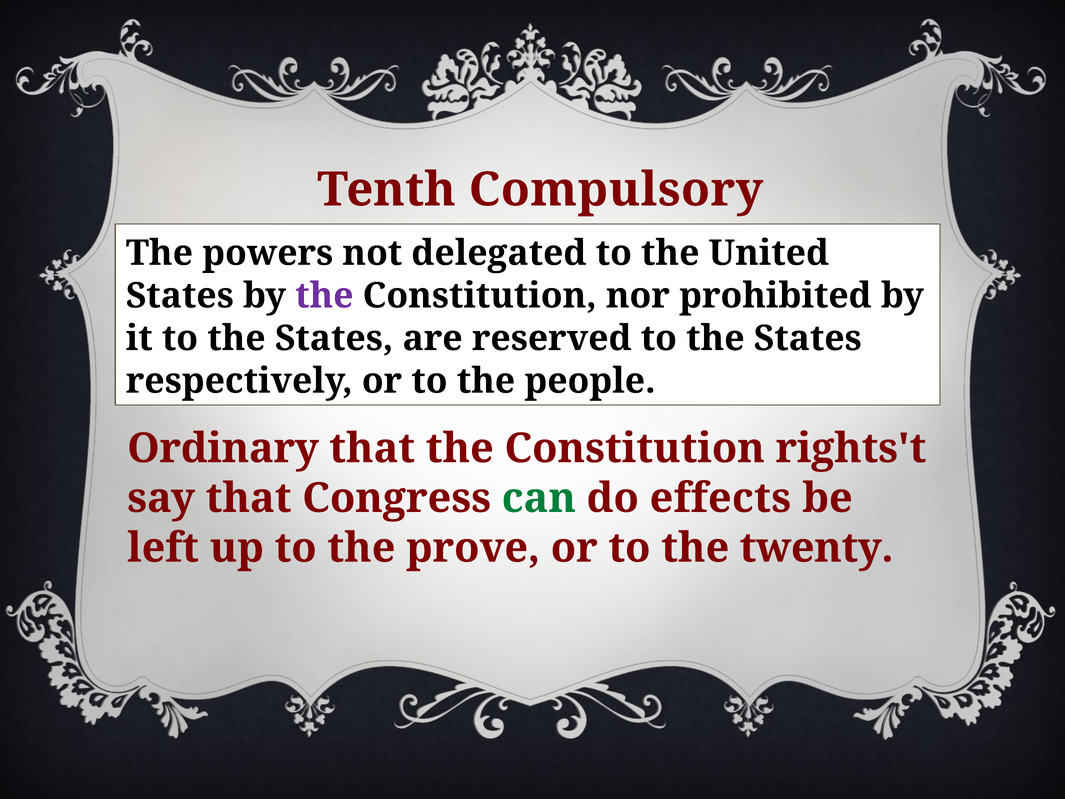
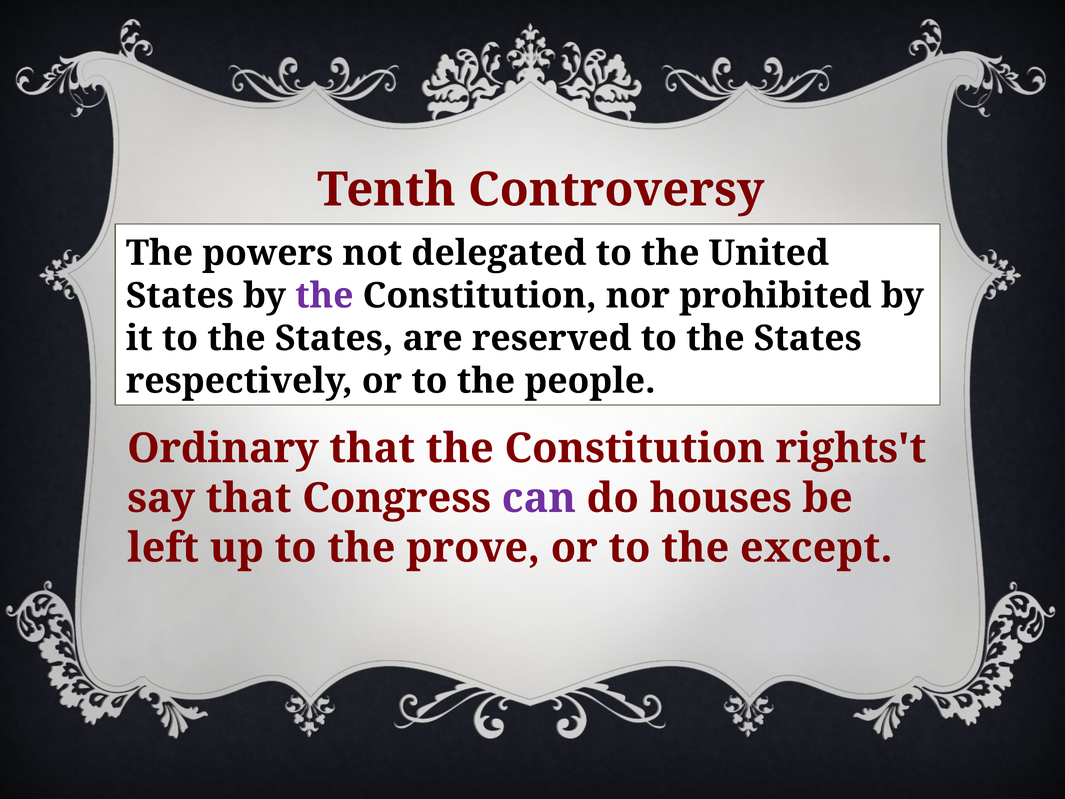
Compulsory: Compulsory -> Controversy
can colour: green -> purple
effects: effects -> houses
twenty: twenty -> except
